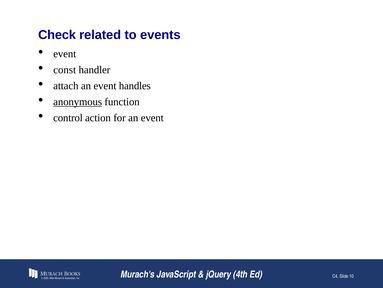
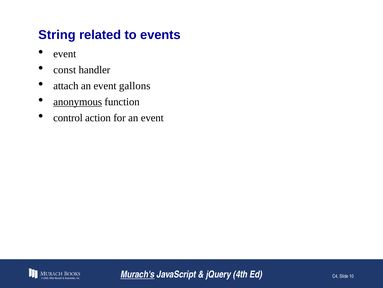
Check: Check -> String
handles: handles -> gallons
Murach's underline: none -> present
